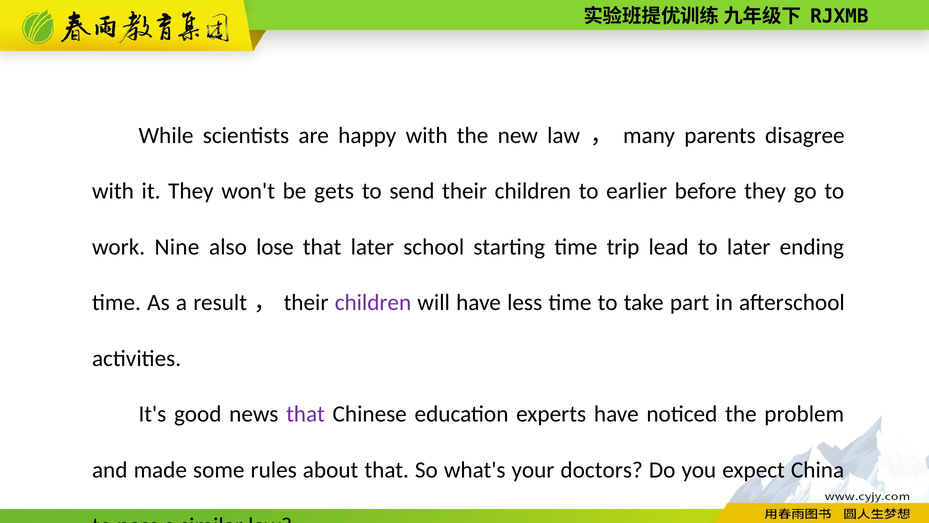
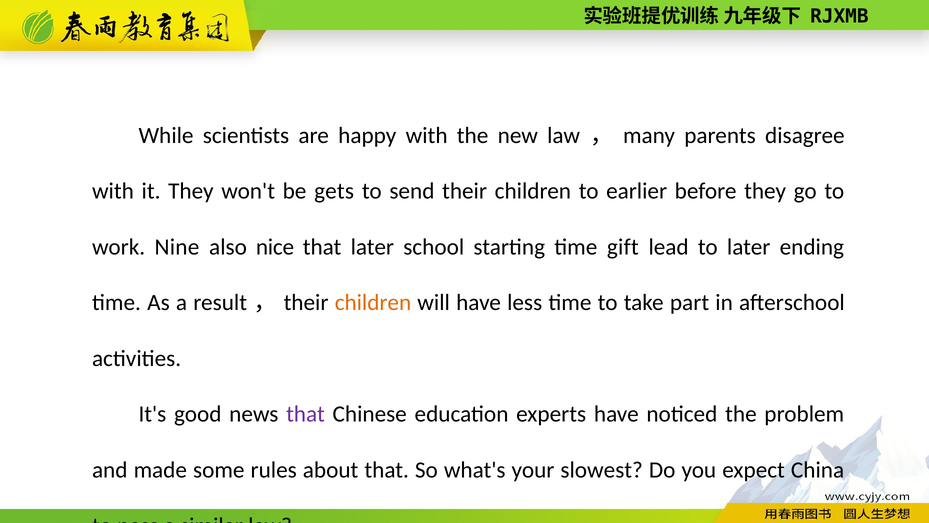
lose: lose -> nice
trip: trip -> gift
children at (373, 302) colour: purple -> orange
doctors: doctors -> slowest
